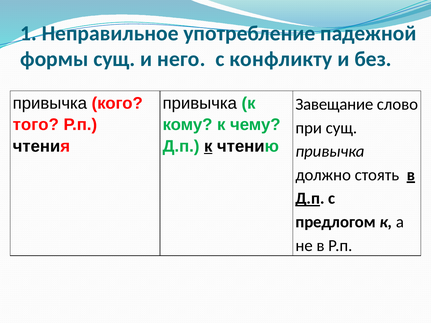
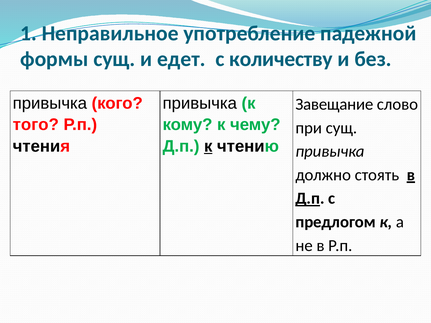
него: него -> едет
конфликту: конфликту -> количеству
